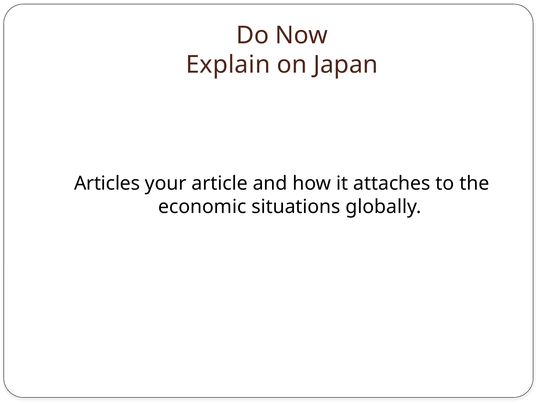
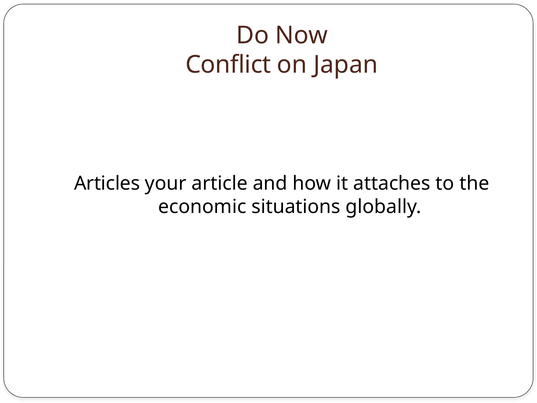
Explain: Explain -> Conflict
